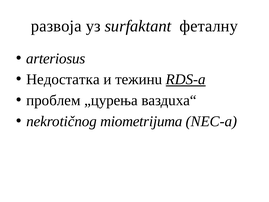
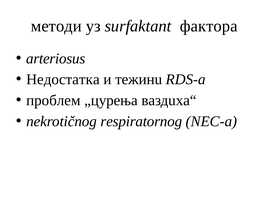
развоја: развоја -> методи
фетaлну: фетaлну -> фактора
RDS-a underline: present -> none
miometrijuma: miometrijuma -> respiratornog
